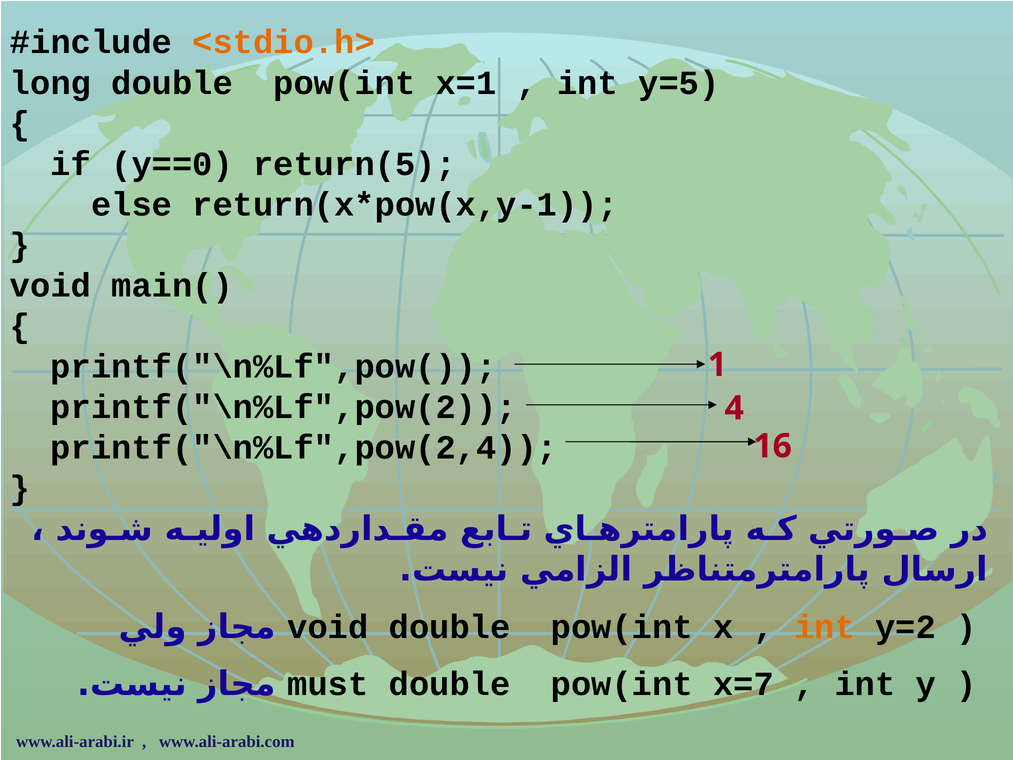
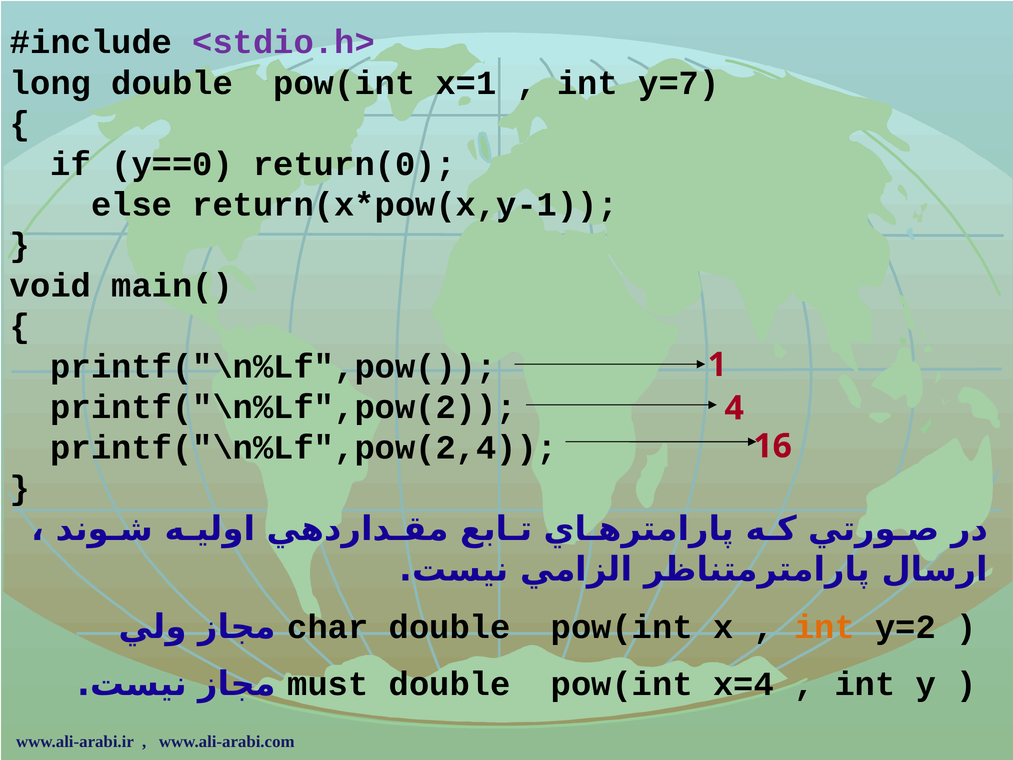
<stdio.h> colour: orange -> purple
y=5: y=5 -> y=7
return(5: return(5 -> return(0
void at (328, 627): void -> char
x=7: x=7 -> x=4
